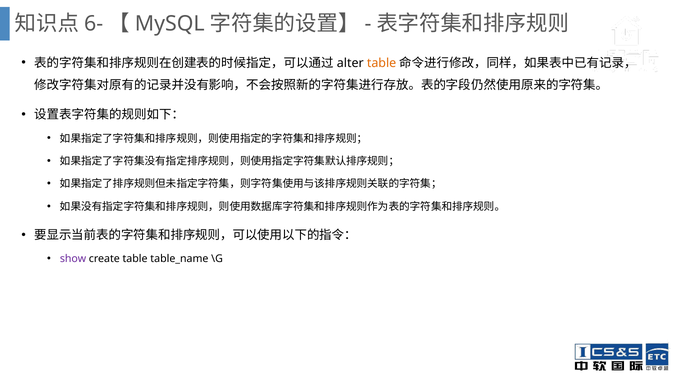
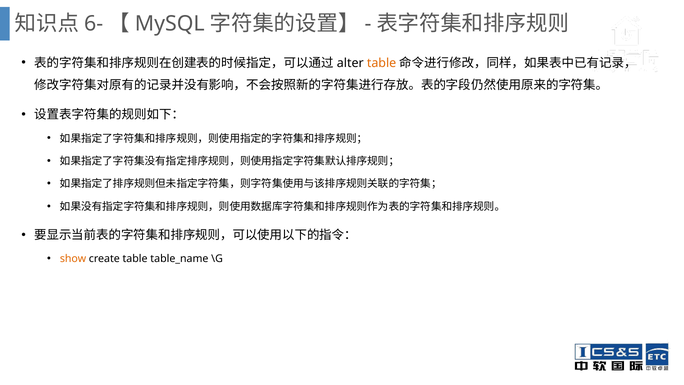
show colour: purple -> orange
